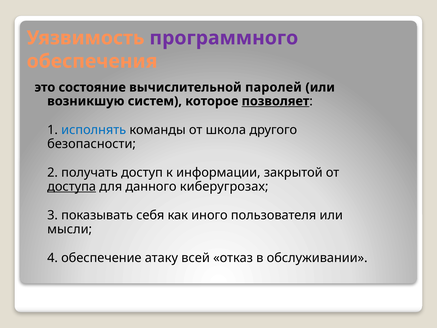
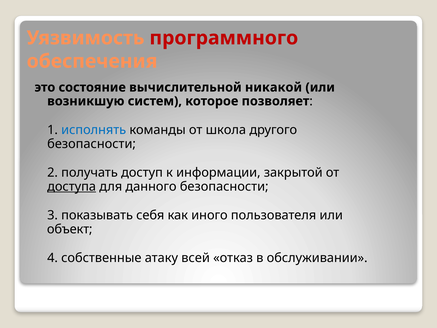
программного colour: purple -> red
паролей: паролей -> никакой
позволяет underline: present -> none
данного киберугрозах: киберугрозах -> безопасности
мысли: мысли -> объект
обеспечение: обеспечение -> собственные
